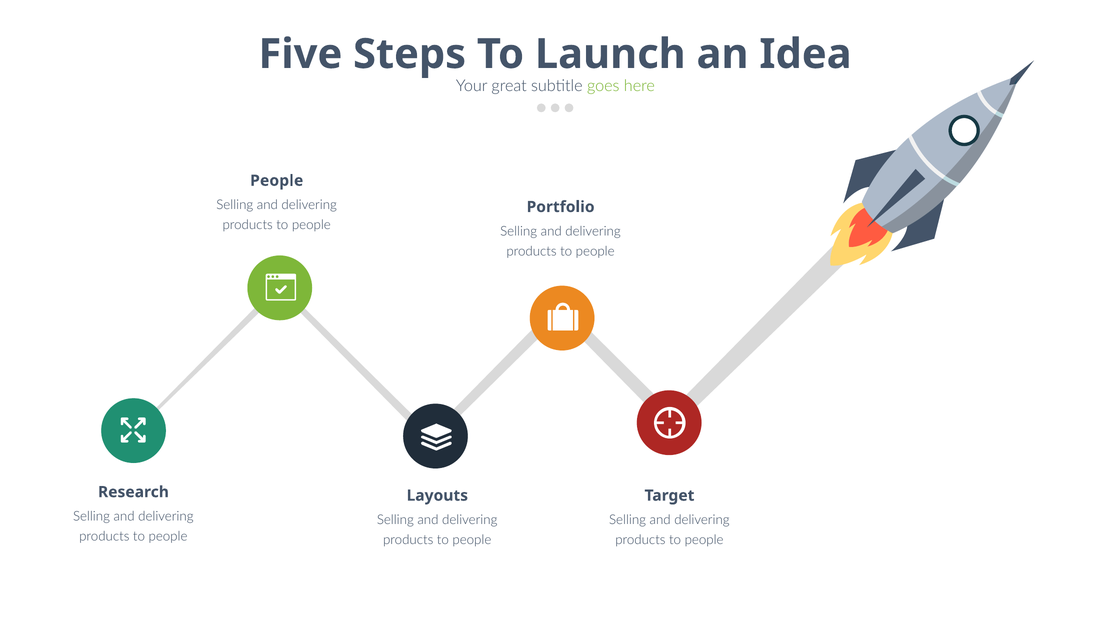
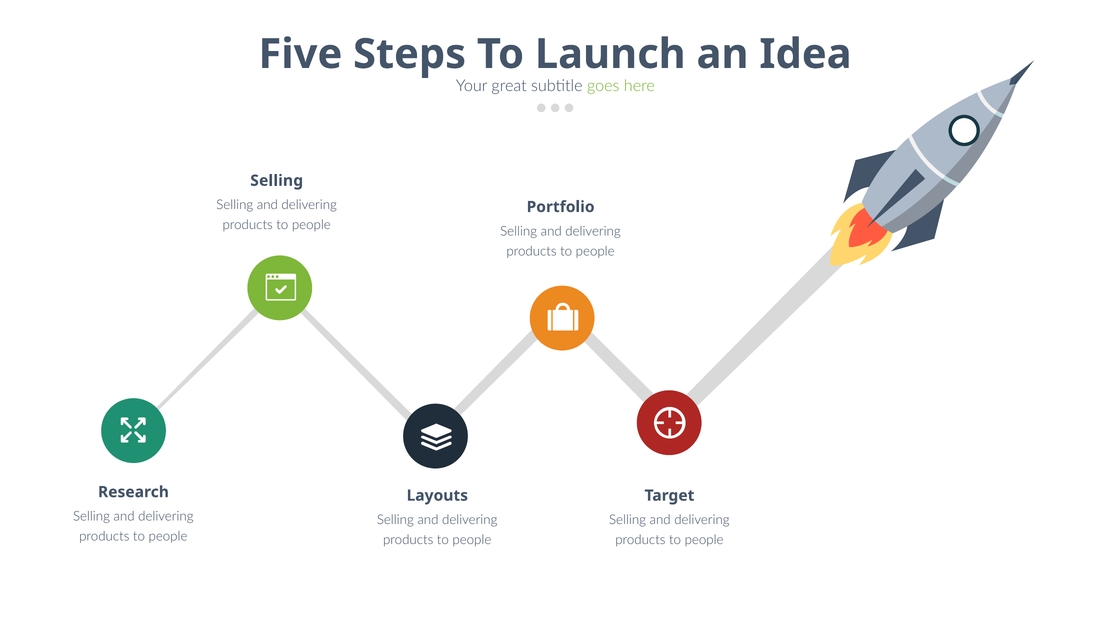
People at (277, 181): People -> Selling
